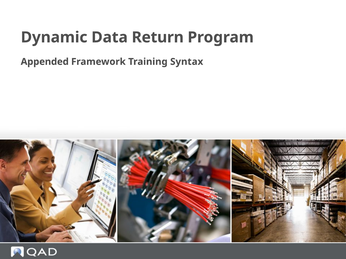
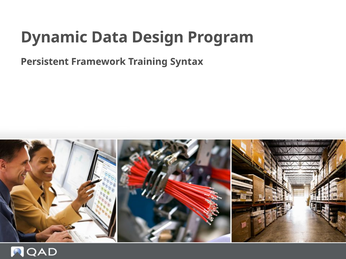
Return: Return -> Design
Appended: Appended -> Persistent
